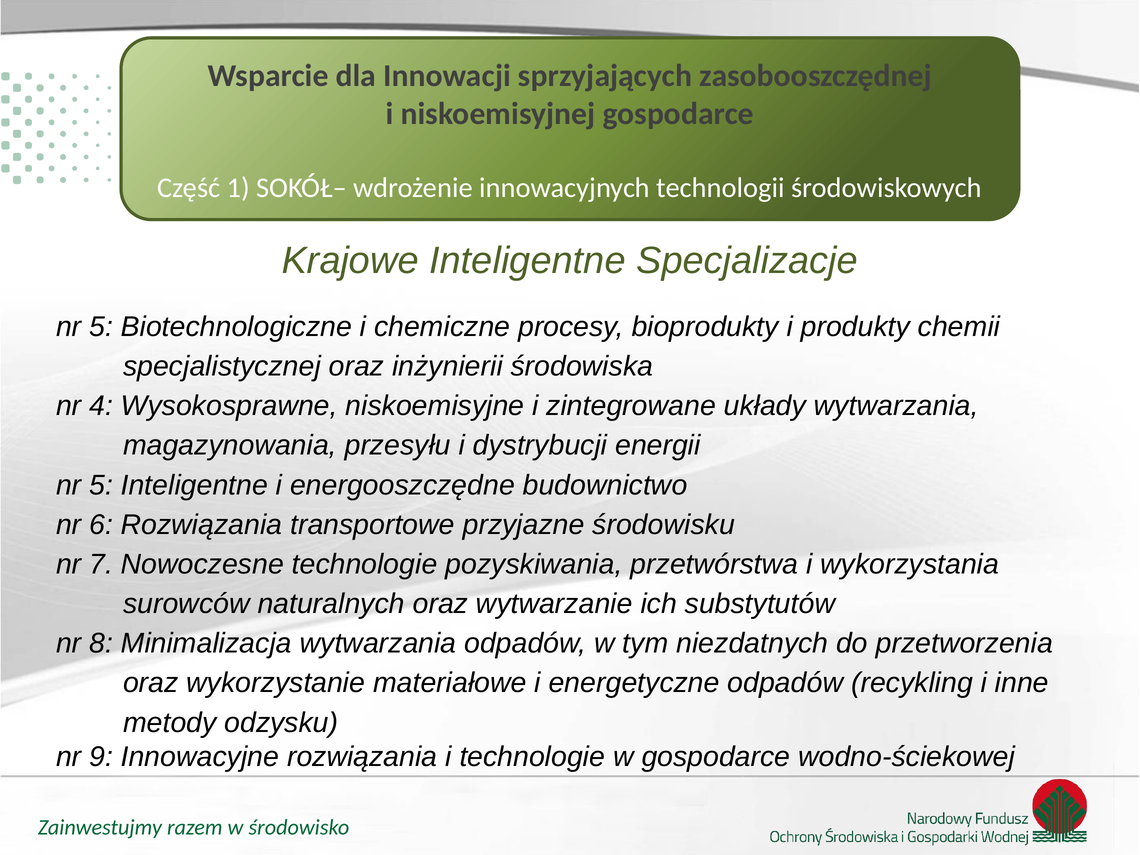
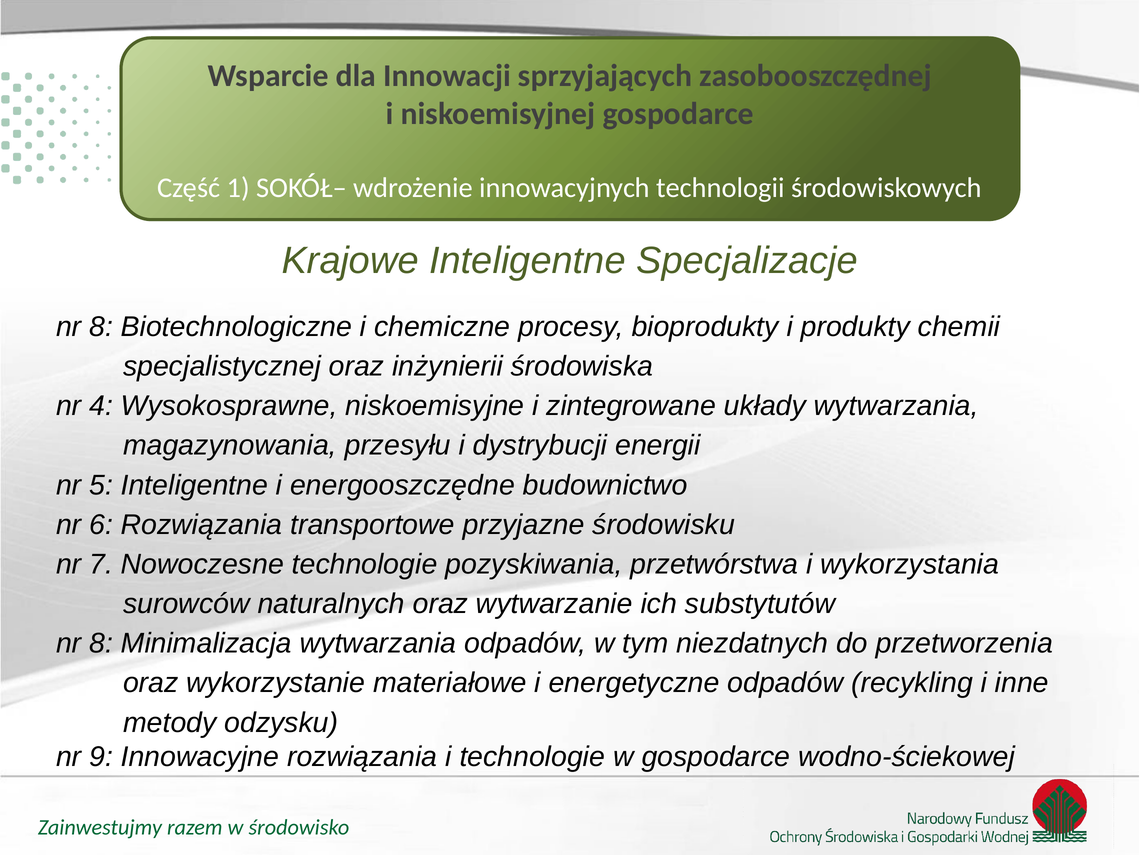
5 at (101, 327): 5 -> 8
